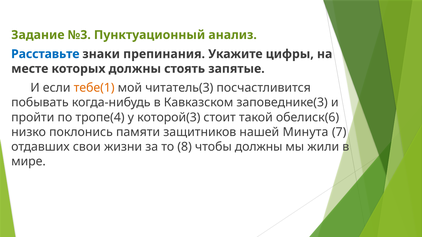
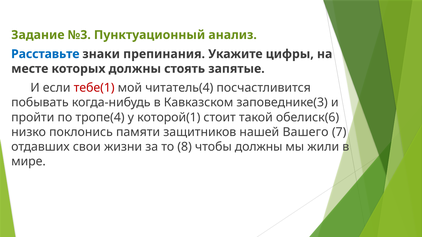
тебе(1 colour: orange -> red
читатель(3: читатель(3 -> читатель(4
которой(3: которой(3 -> которой(1
Минута: Минута -> Вашего
